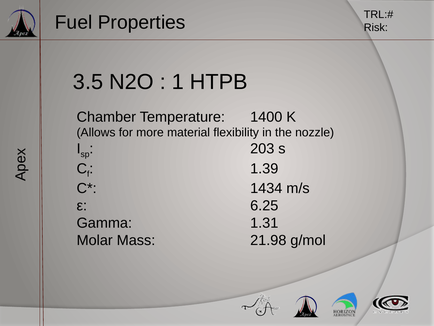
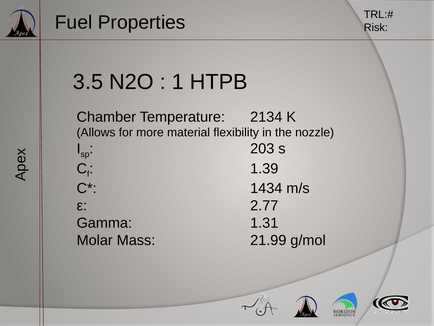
1400: 1400 -> 2134
6.25: 6.25 -> 2.77
21.98: 21.98 -> 21.99
